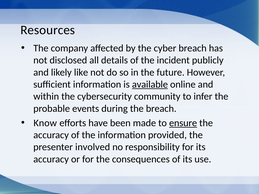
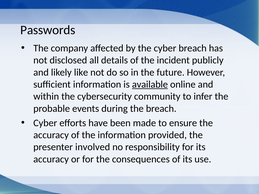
Resources: Resources -> Passwords
Know at (45, 123): Know -> Cyber
ensure underline: present -> none
